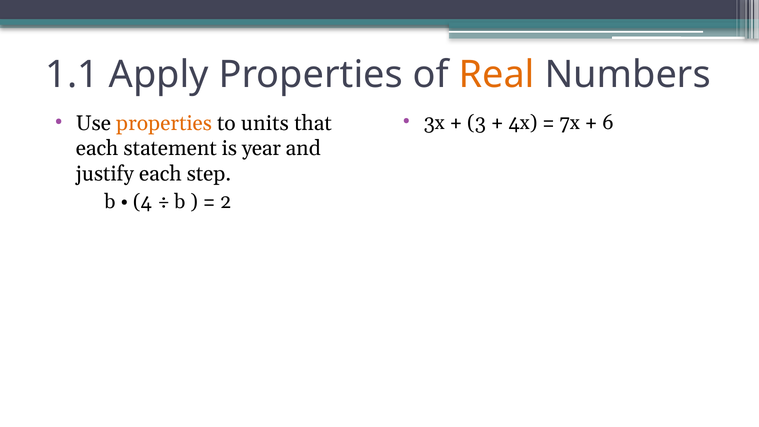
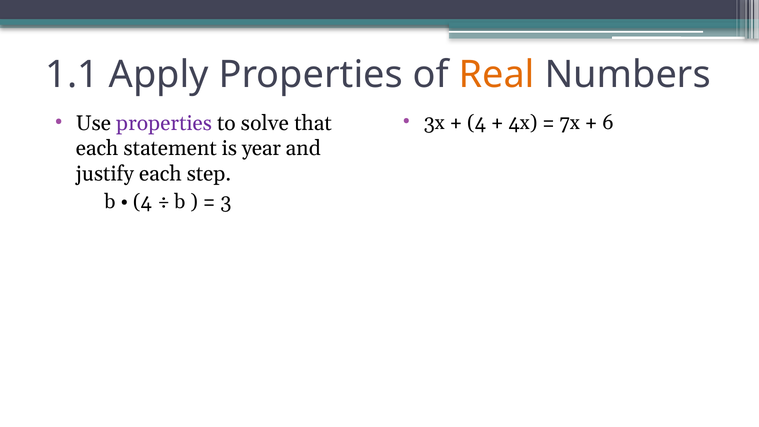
3 at (476, 122): 3 -> 4
properties at (164, 123) colour: orange -> purple
units: units -> solve
2: 2 -> 3
